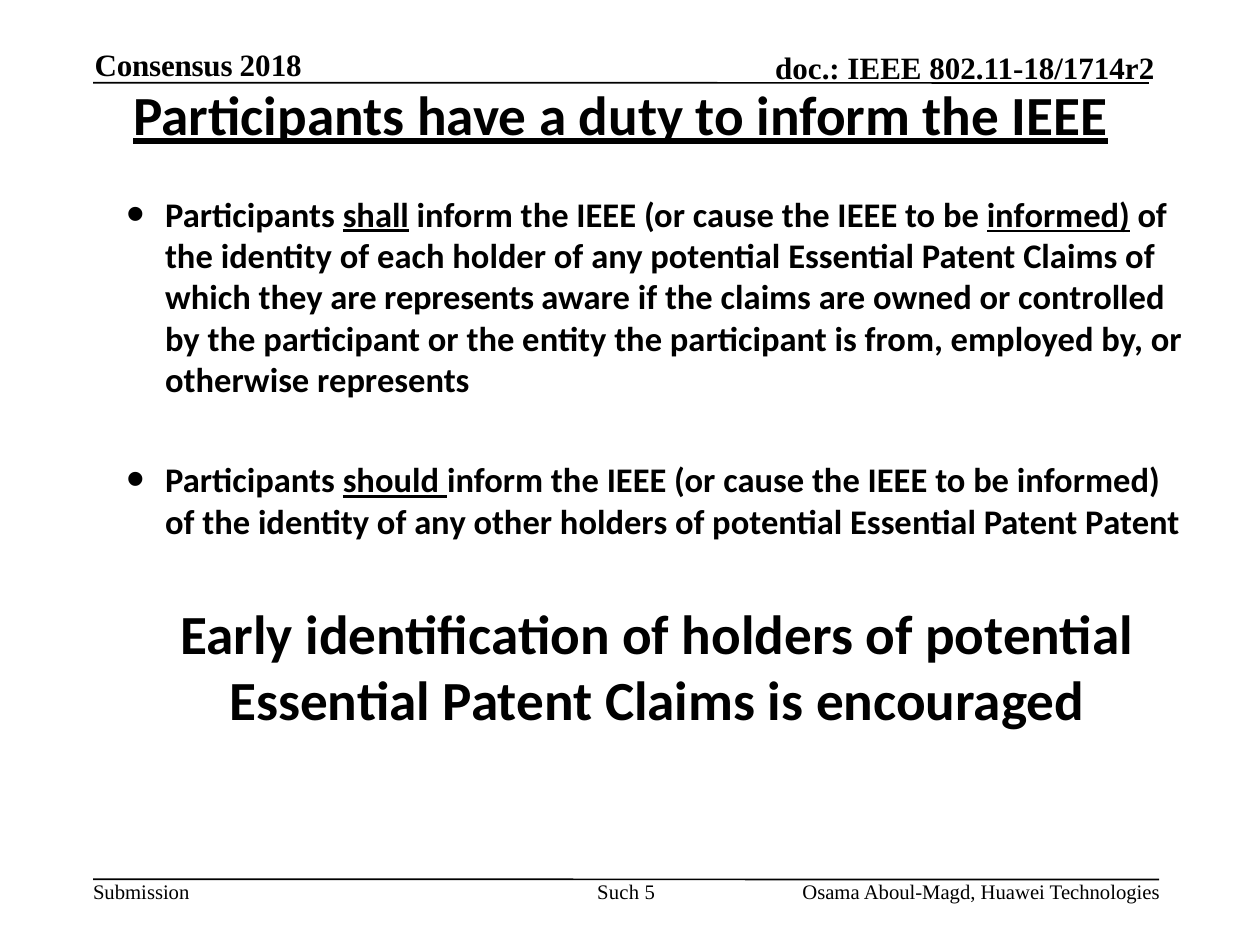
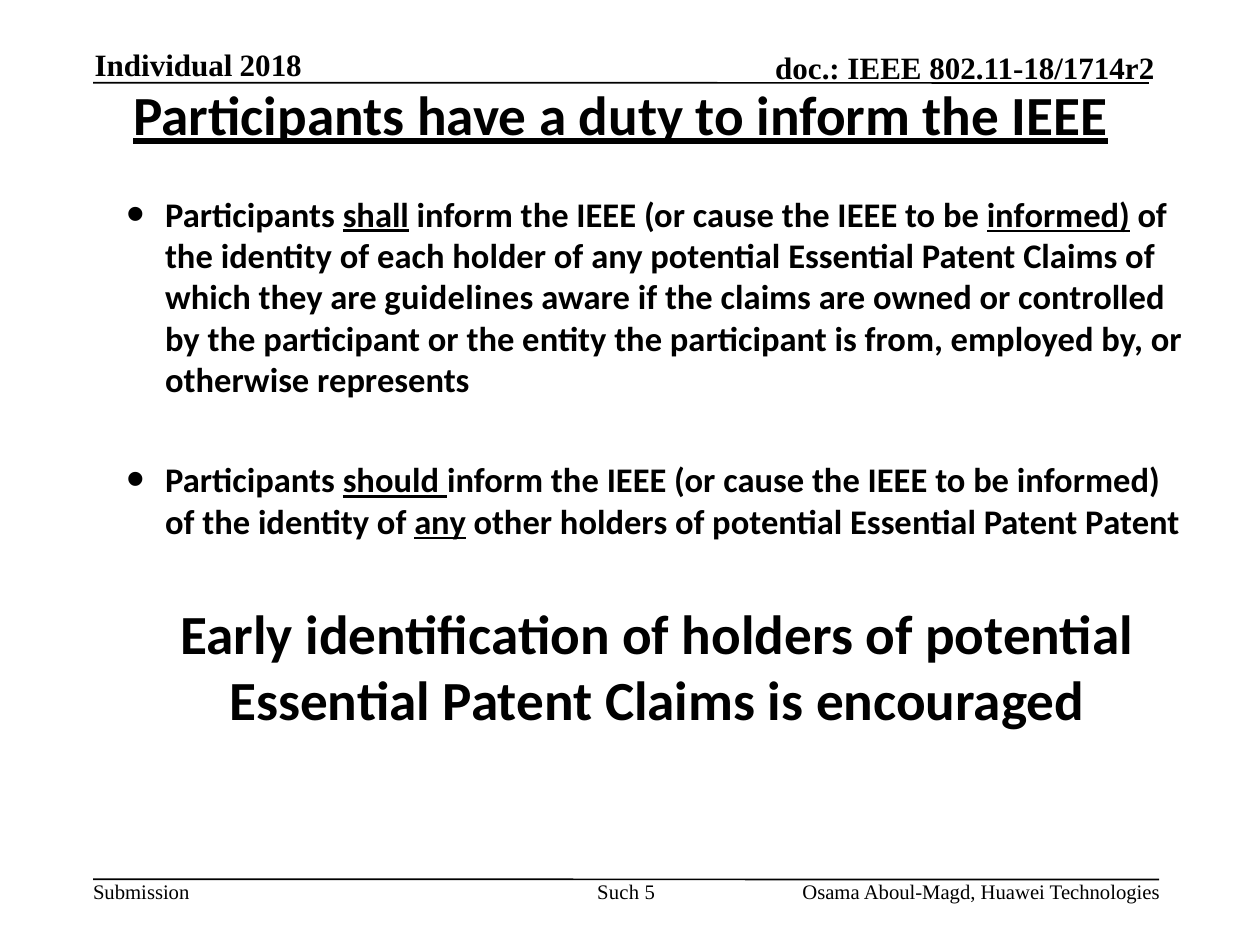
Consensus: Consensus -> Individual
are represents: represents -> guidelines
any at (440, 523) underline: none -> present
